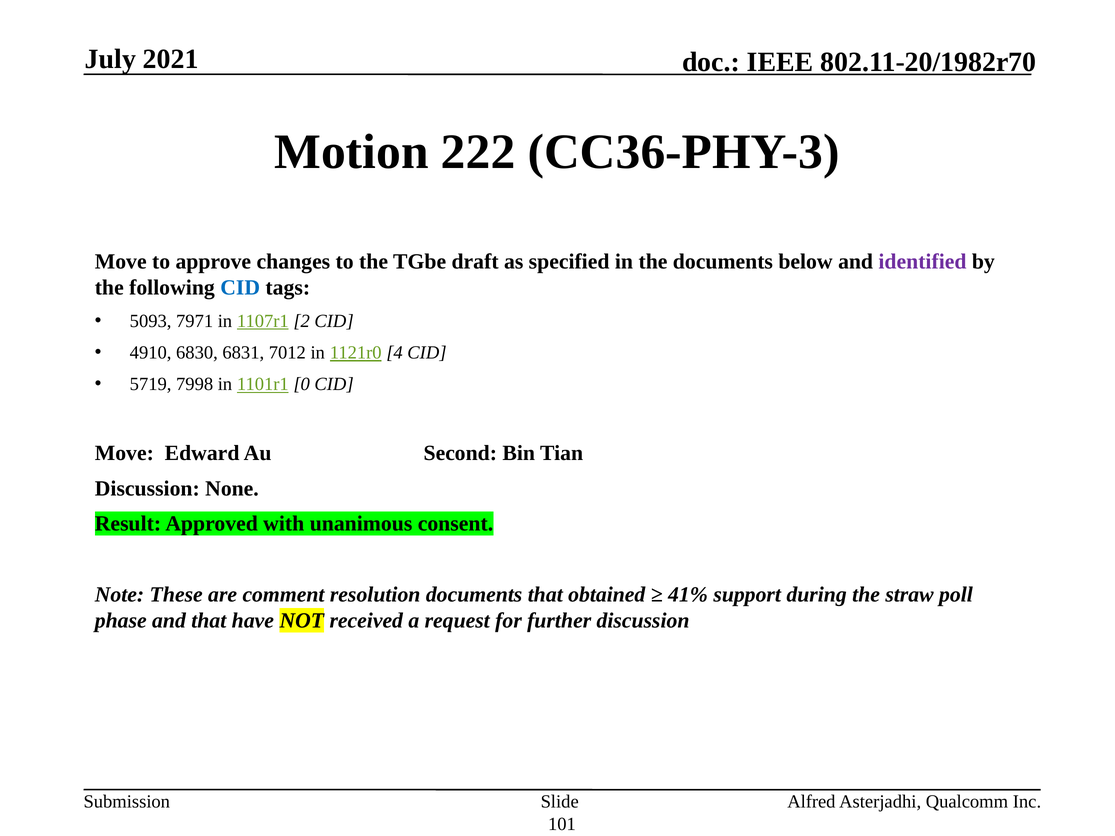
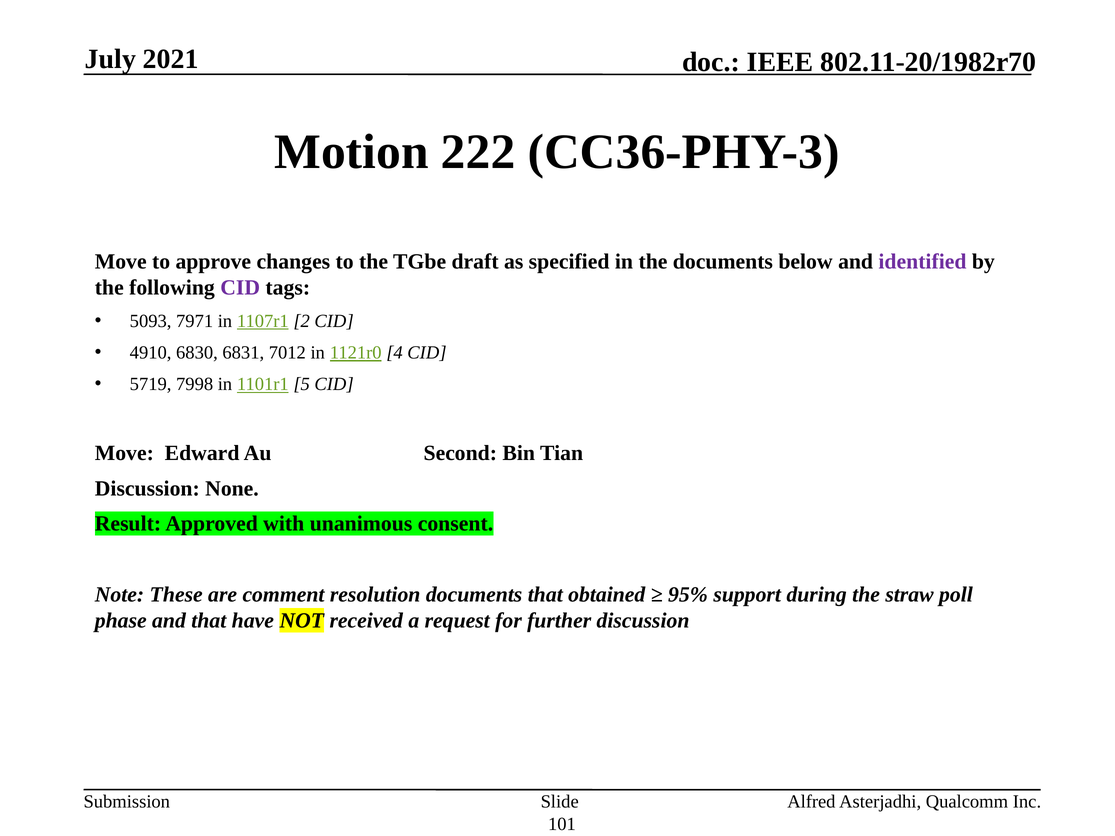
CID at (240, 288) colour: blue -> purple
0: 0 -> 5
41%: 41% -> 95%
